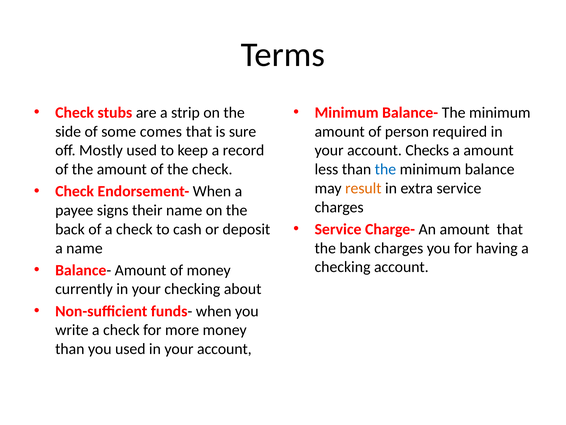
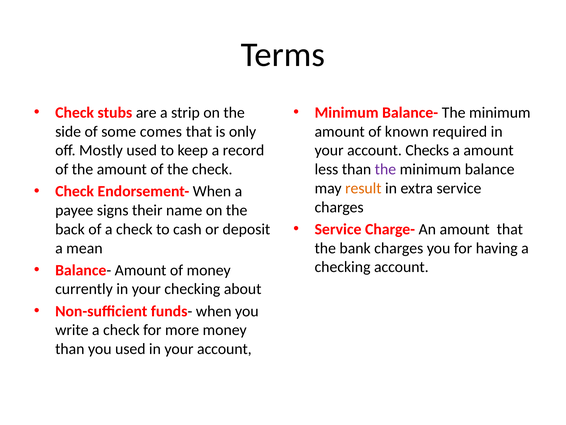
sure: sure -> only
person: person -> known
the at (385, 169) colour: blue -> purple
a name: name -> mean
